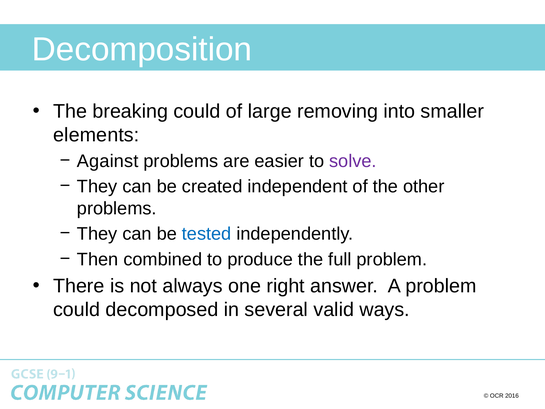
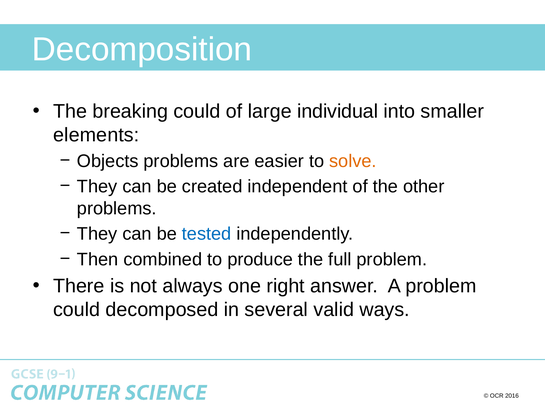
removing: removing -> individual
Against: Against -> Objects
solve colour: purple -> orange
